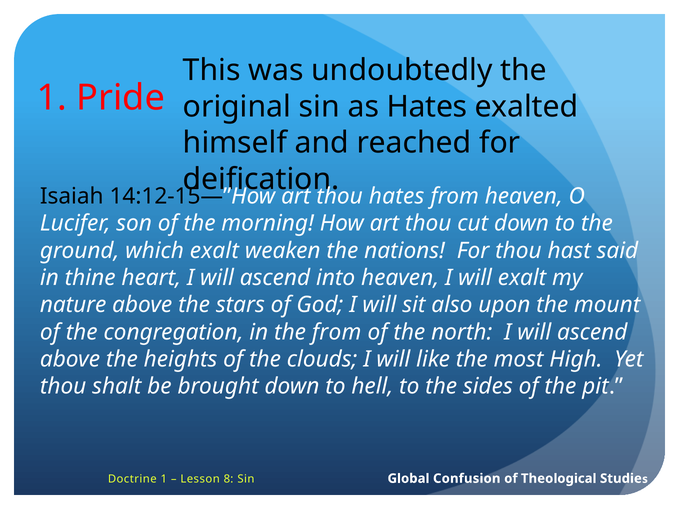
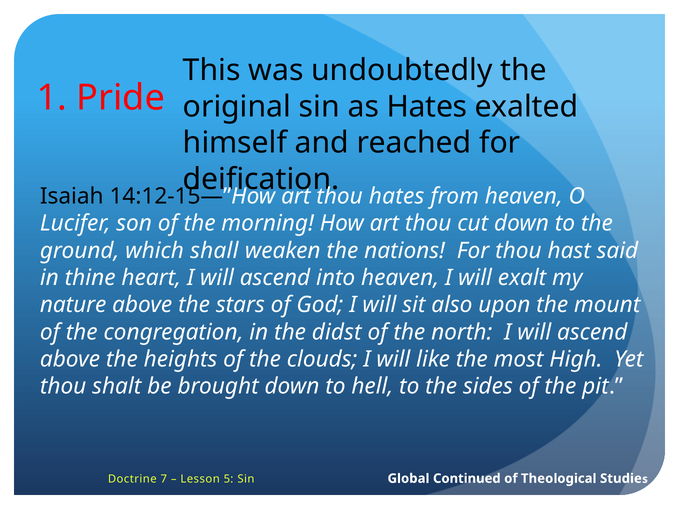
which exalt: exalt -> shall
the from: from -> didst
Doctrine 1: 1 -> 7
8: 8 -> 5
Confusion: Confusion -> Continued
